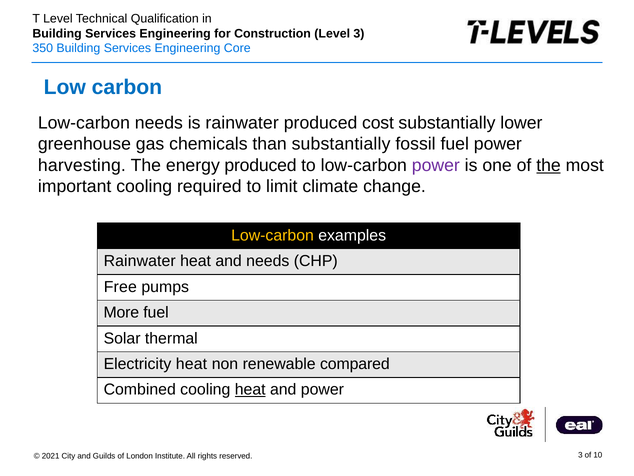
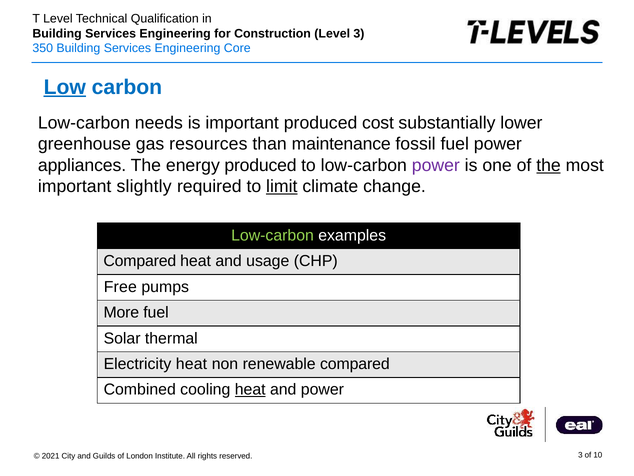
Low underline: none -> present
is rainwater: rainwater -> important
chemicals: chemicals -> resources
than substantially: substantially -> maintenance
harvesting: harvesting -> appliances
important cooling: cooling -> slightly
limit underline: none -> present
Low-carbon at (273, 235) colour: yellow -> light green
Rainwater at (140, 261): Rainwater -> Compared
and needs: needs -> usage
